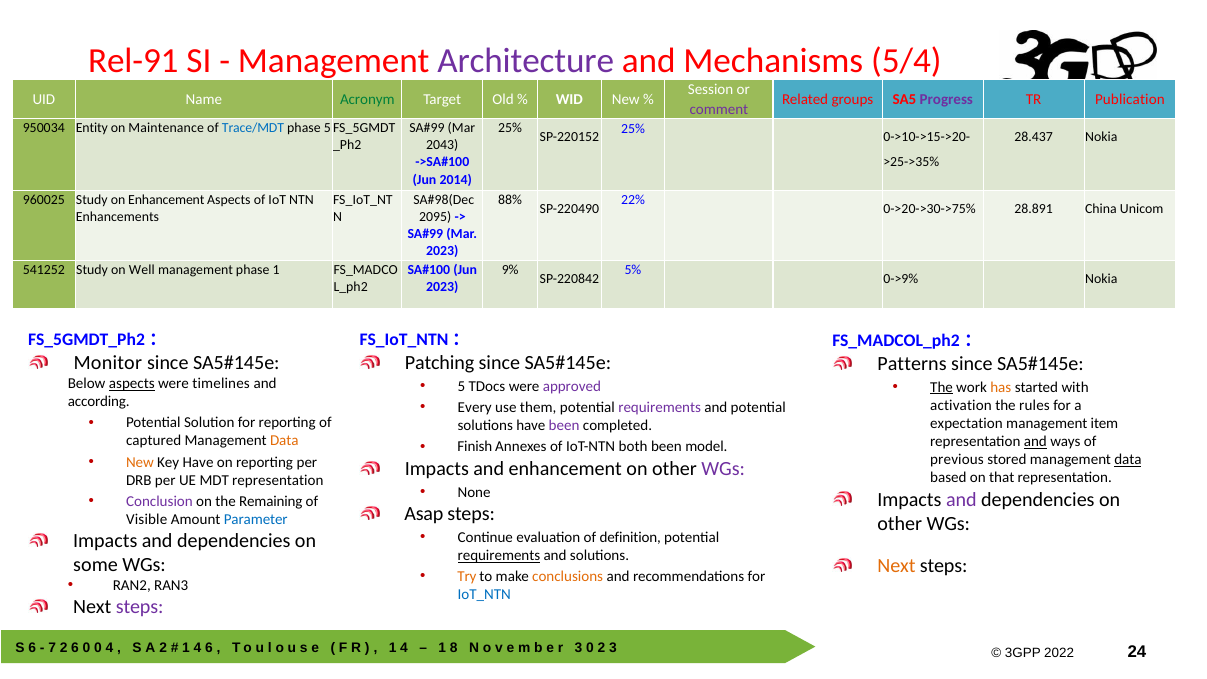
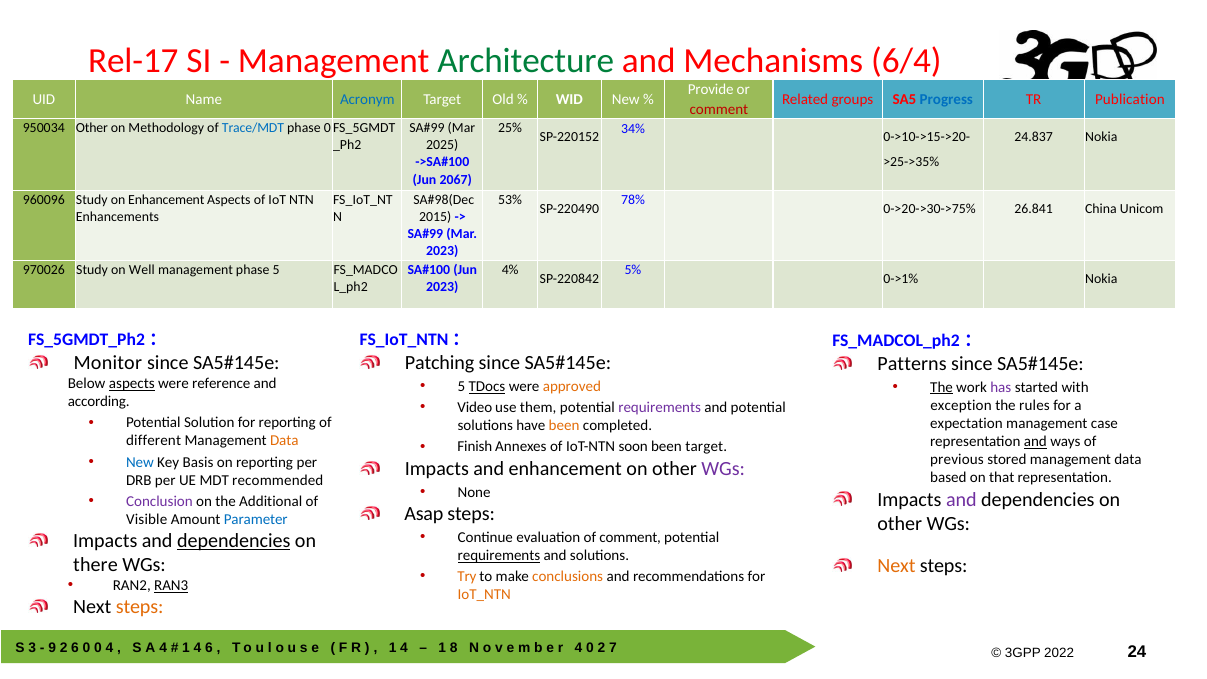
Rel-91: Rel-91 -> Rel-17
Architecture colour: purple -> green
5/4: 5/4 -> 6/4
Session: Session -> Provide
Acronym colour: green -> blue
Progress colour: purple -> blue
comment at (719, 110) colour: purple -> red
950034 Entity: Entity -> Other
Maintenance: Maintenance -> Methodology
phase 5: 5 -> 0
25% at (633, 129): 25% -> 34%
28.437: 28.437 -> 24.837
2043: 2043 -> 2025
2014: 2014 -> 2067
960025: 960025 -> 960096
88%: 88% -> 53%
22%: 22% -> 78%
28.891: 28.891 -> 26.841
2095: 2095 -> 2015
541252: 541252 -> 970026
phase 1: 1 -> 5
9%: 9% -> 4%
0->9%: 0->9% -> 0->1%
timelines: timelines -> reference
TDocs underline: none -> present
approved colour: purple -> orange
has colour: orange -> purple
activation: activation -> exception
Every: Every -> Video
item: item -> case
been at (564, 426) colour: purple -> orange
captured: captured -> different
both: both -> soon
been model: model -> target
data at (1128, 460) underline: present -> none
New at (140, 462) colour: orange -> blue
Key Have: Have -> Basis
MDT representation: representation -> recommended
Remaining: Remaining -> Additional
of definition: definition -> comment
dependencies at (234, 541) underline: none -> present
some: some -> there
RAN3 underline: none -> present
IoT_NTN colour: blue -> orange
steps at (140, 607) colour: purple -> orange
6 at (32, 648): 6 -> 3
7: 7 -> 9
A 2: 2 -> 4
3 at (579, 648): 3 -> 4
2 3: 3 -> 7
